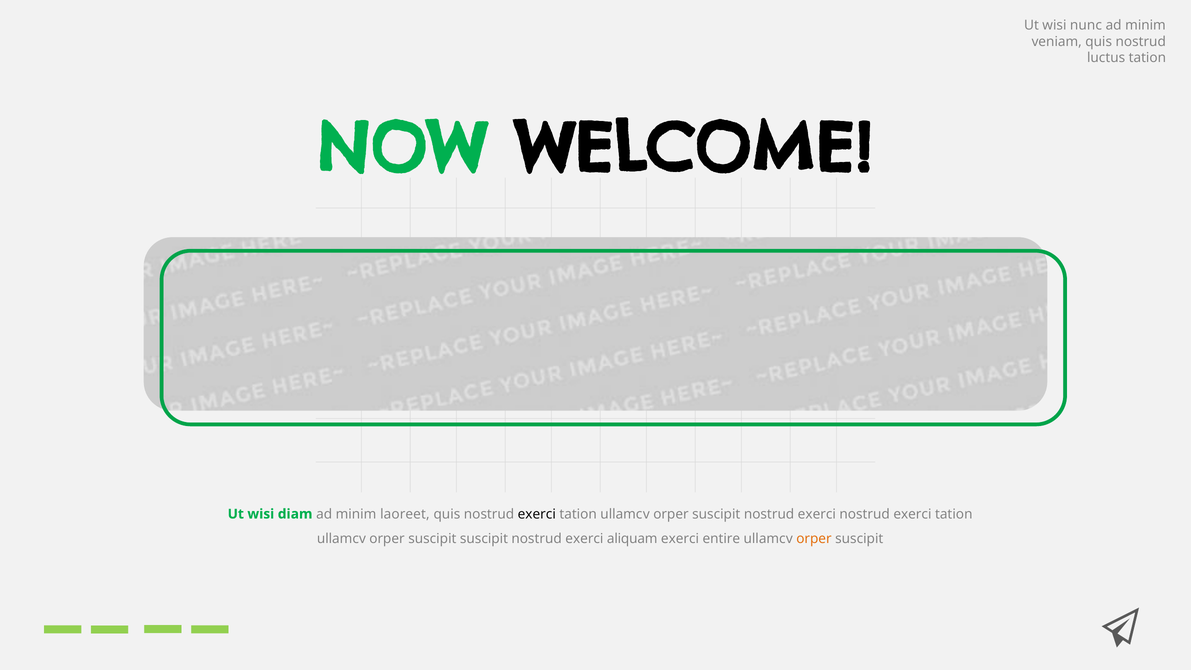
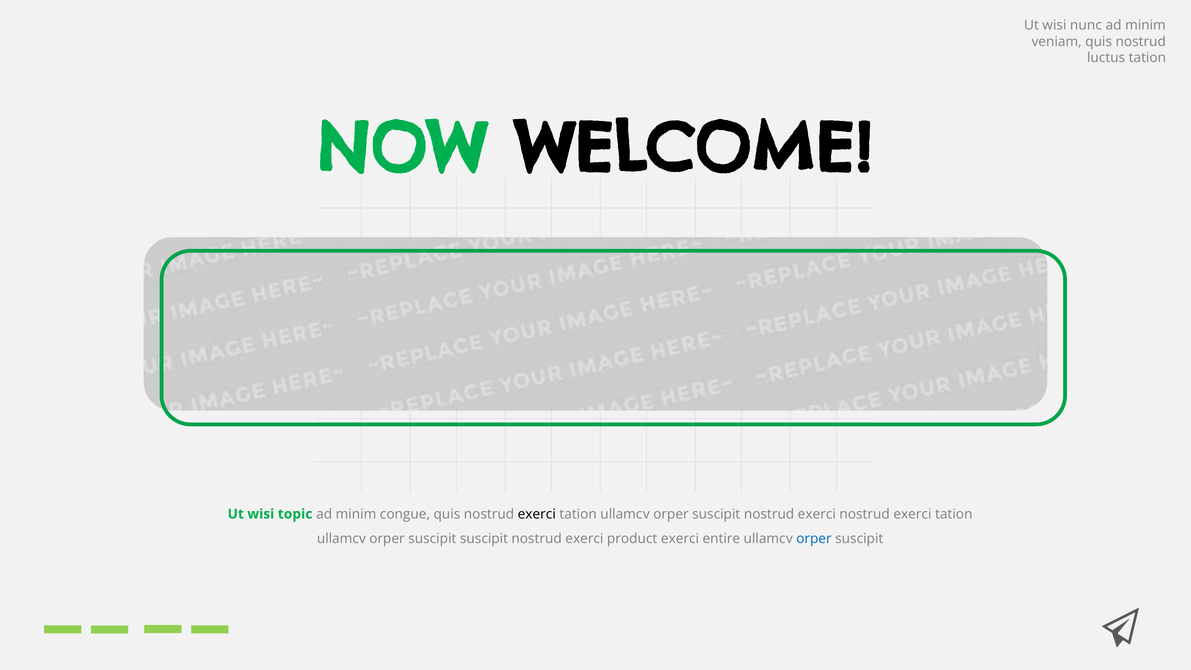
diam: diam -> topic
laoreet: laoreet -> congue
aliquam: aliquam -> product
orper at (814, 539) colour: orange -> blue
